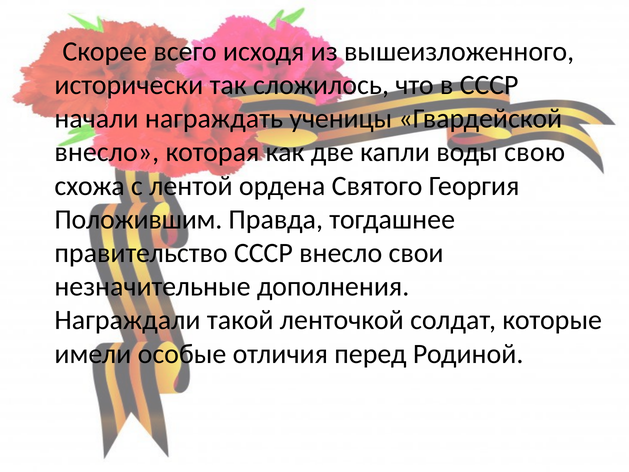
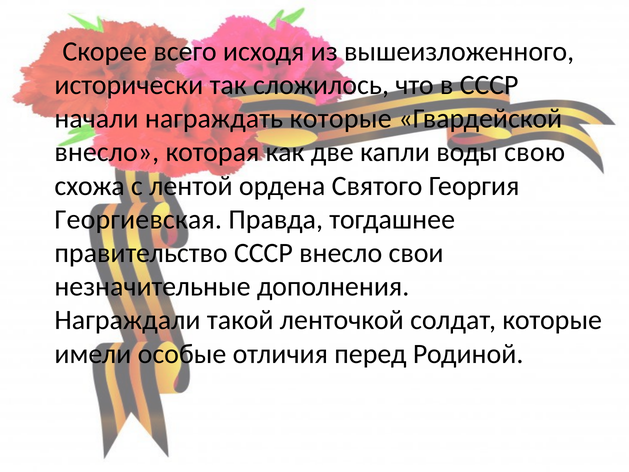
награждать ученицы: ученицы -> которые
Положившим: Положившим -> Георгиевская
